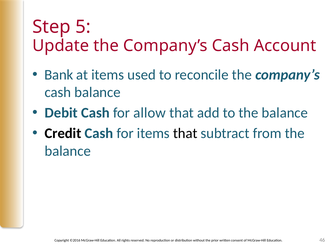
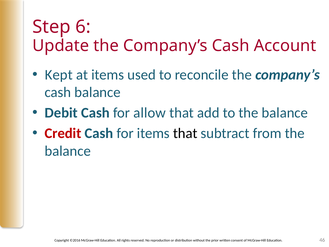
5: 5 -> 6
Bank: Bank -> Kept
Credit colour: black -> red
